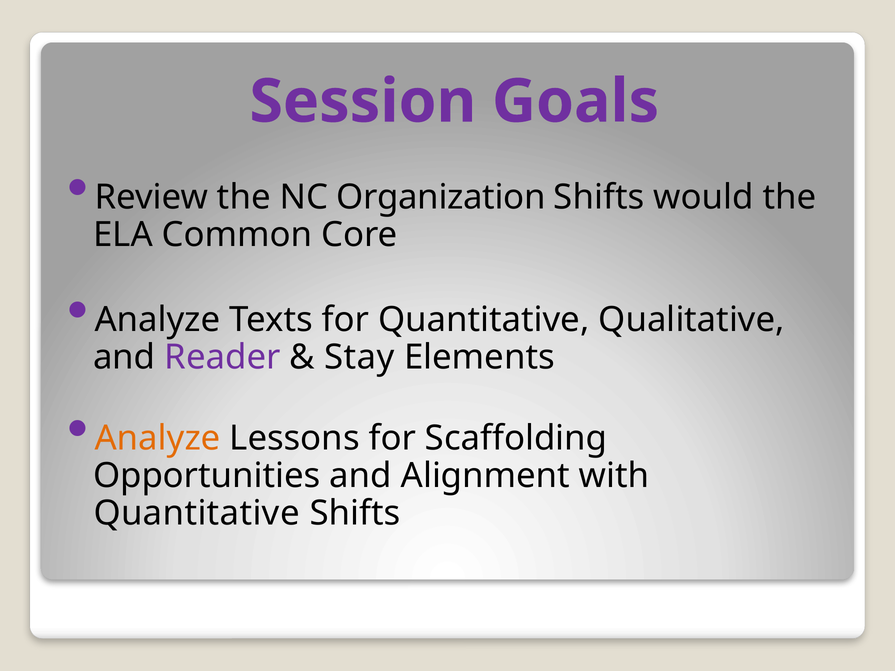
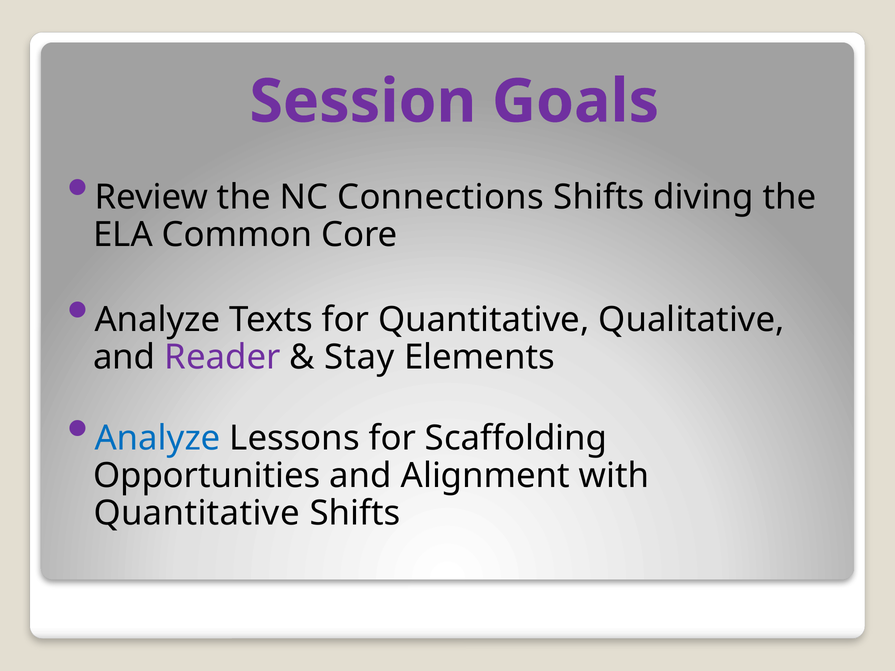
Organization: Organization -> Connections
would: would -> diving
Analyze at (158, 438) colour: orange -> blue
